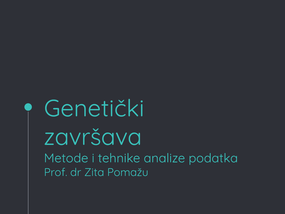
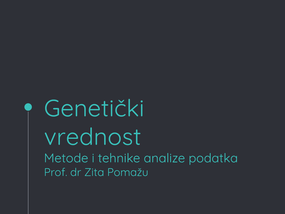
završava: završava -> vrednost
